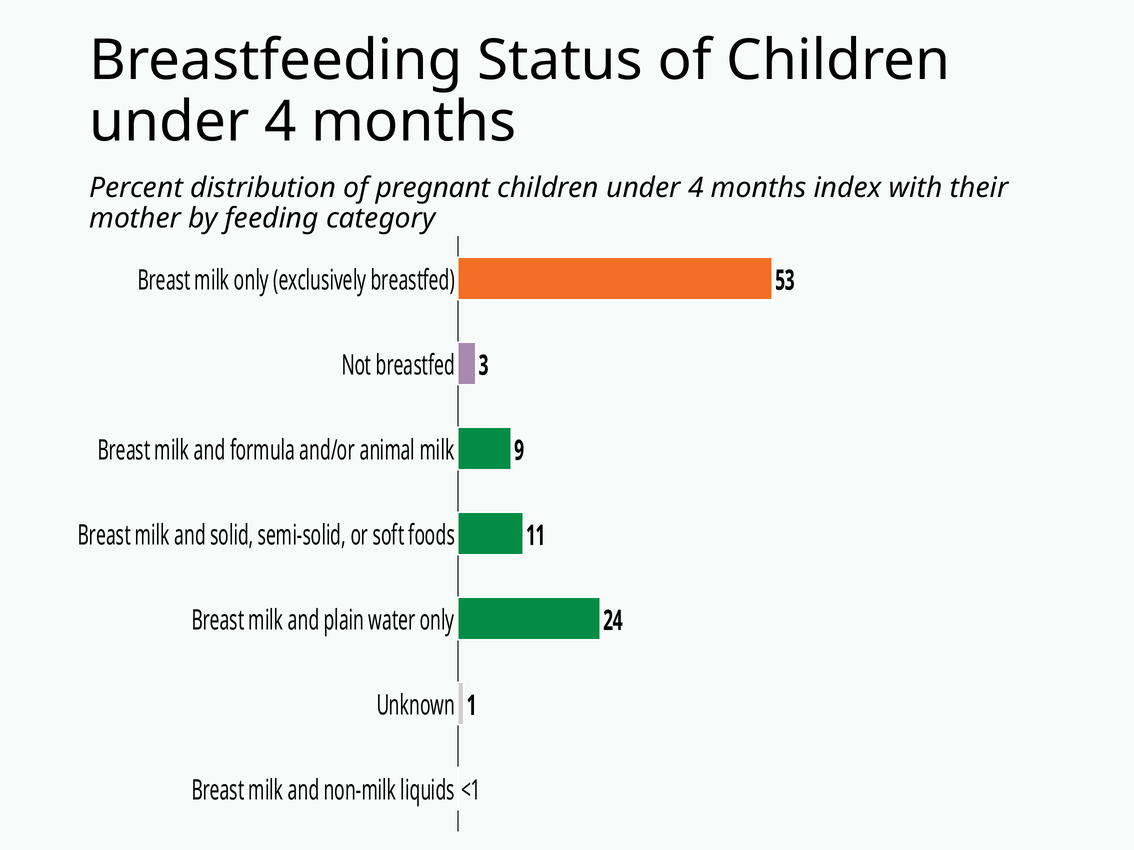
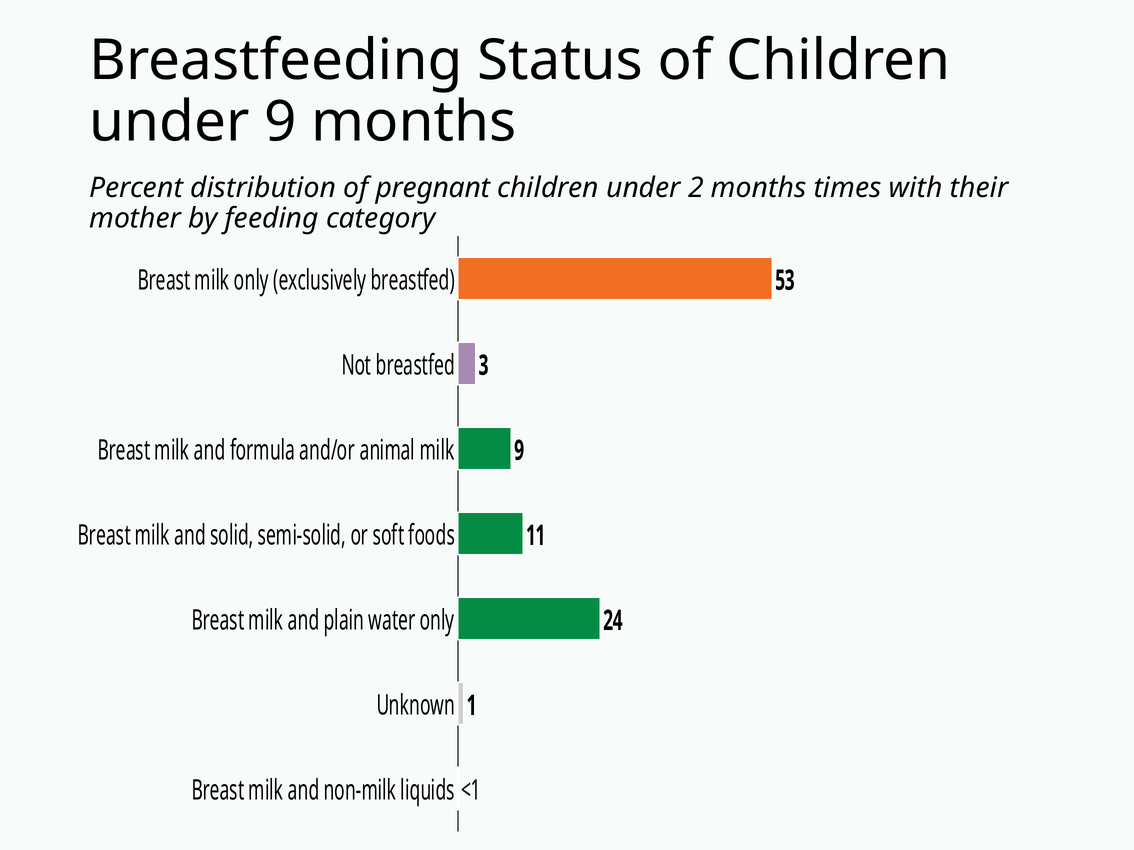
4 at (280, 122): 4 -> 9
4 at (696, 188): 4 -> 2
index: index -> times
